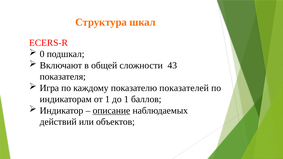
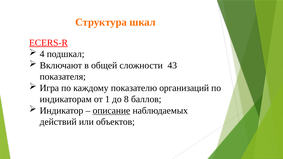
ECERS-R underline: none -> present
0: 0 -> 4
показателей: показателей -> организаций
до 1: 1 -> 8
